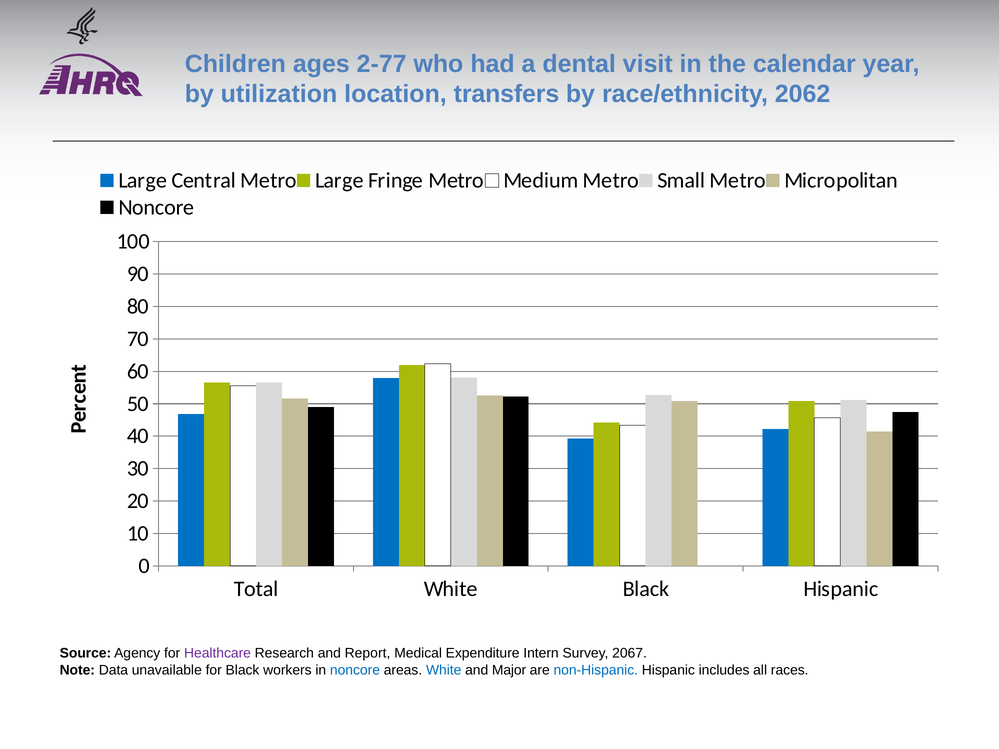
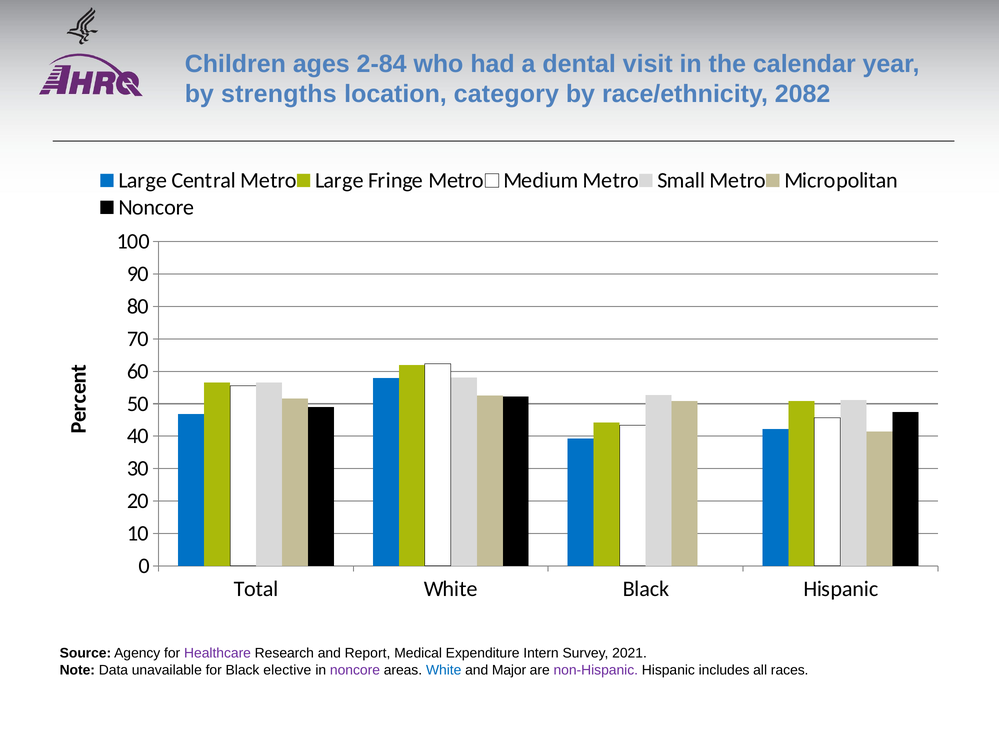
2-77: 2-77 -> 2-84
utilization: utilization -> strengths
transfers: transfers -> category
2062: 2062 -> 2082
2067: 2067 -> 2021
workers: workers -> elective
noncore at (355, 670) colour: blue -> purple
non-Hispanic colour: blue -> purple
